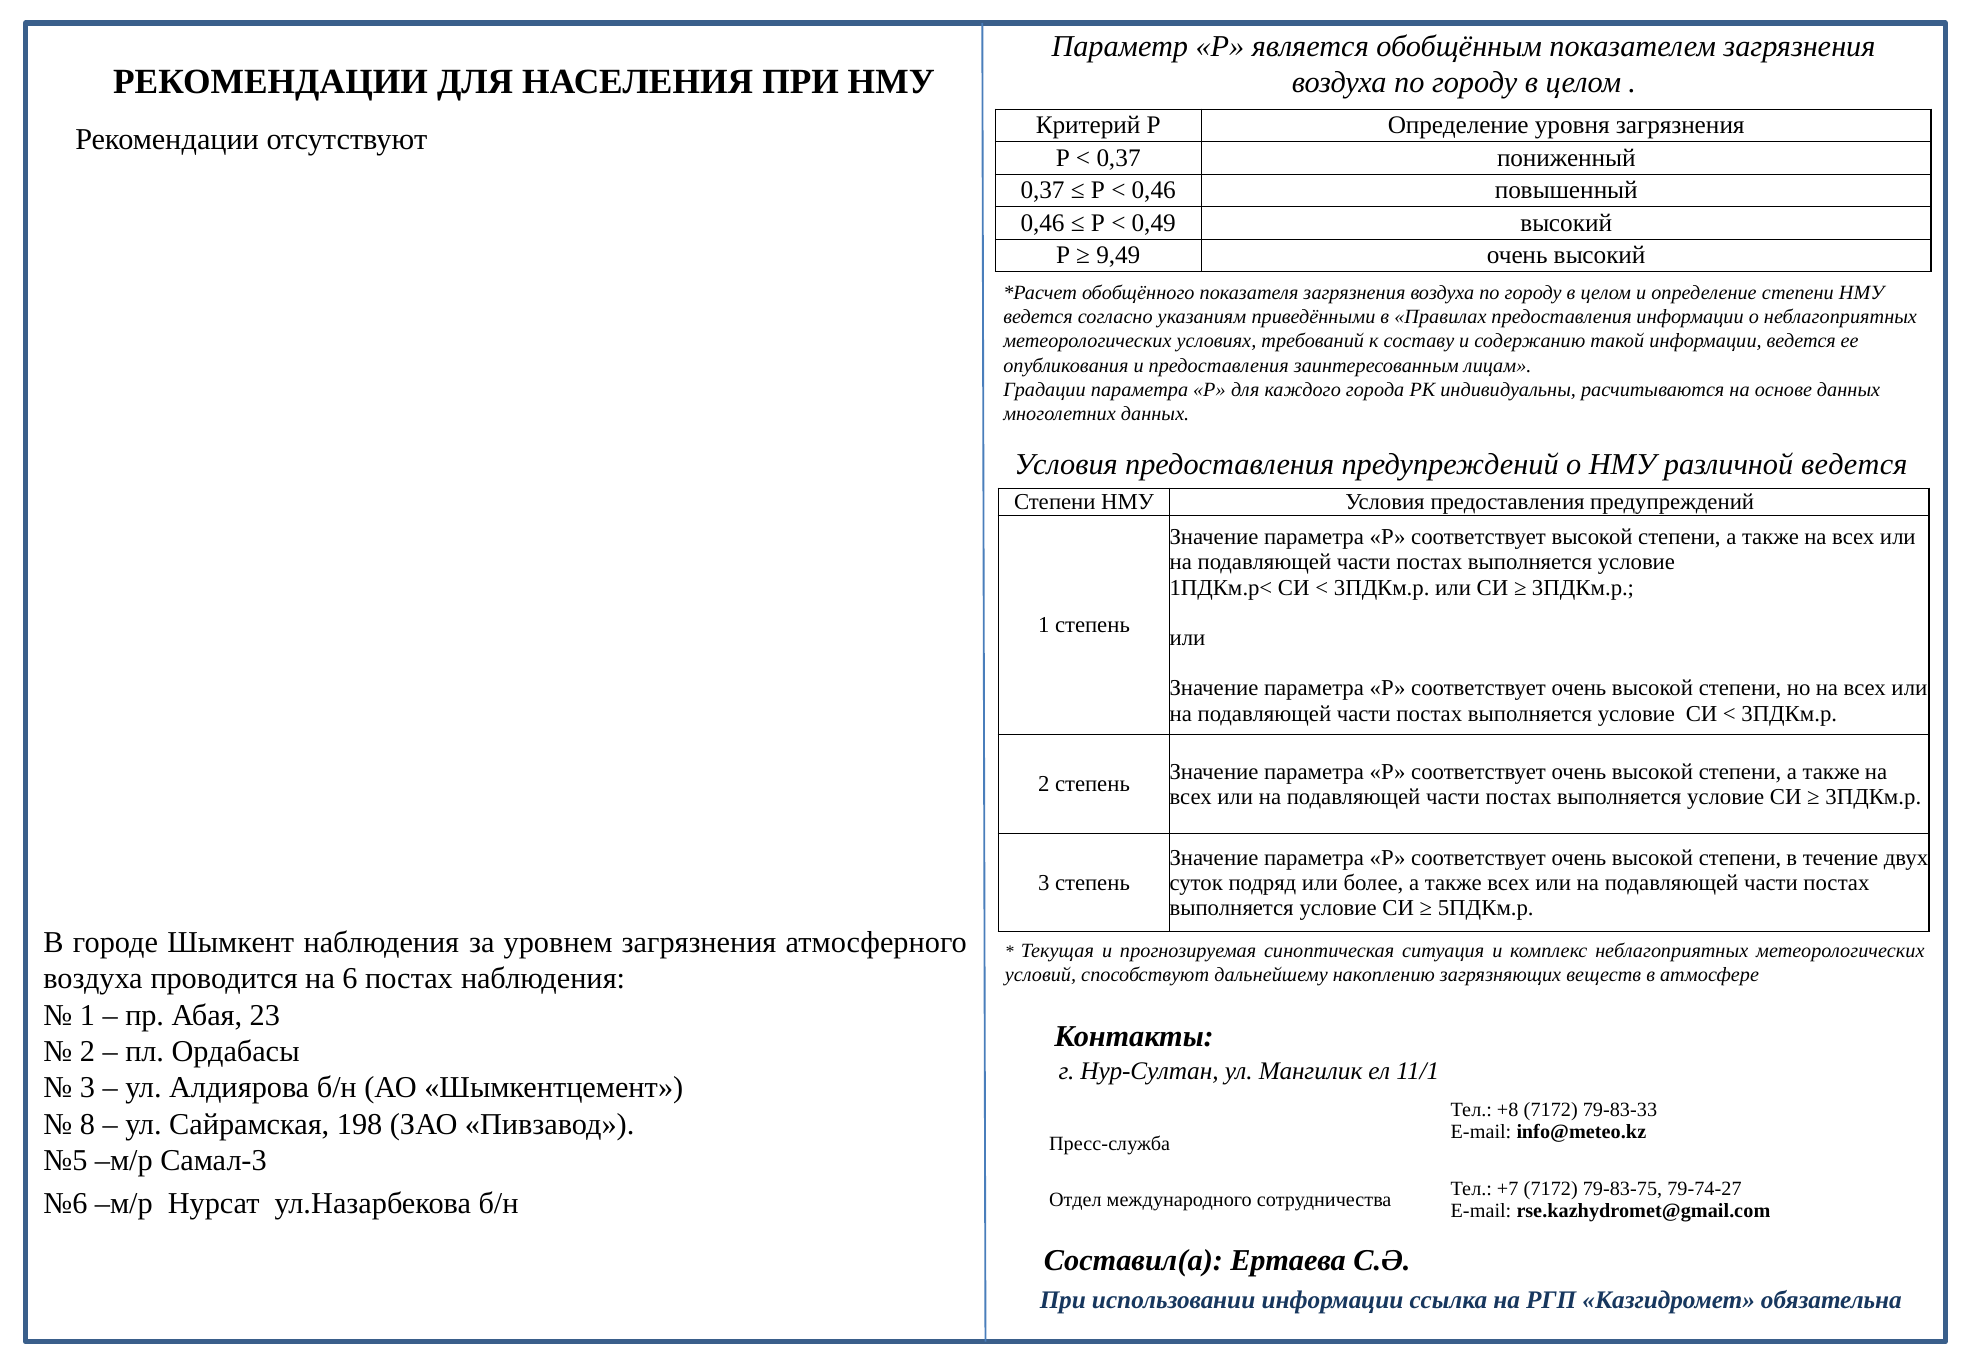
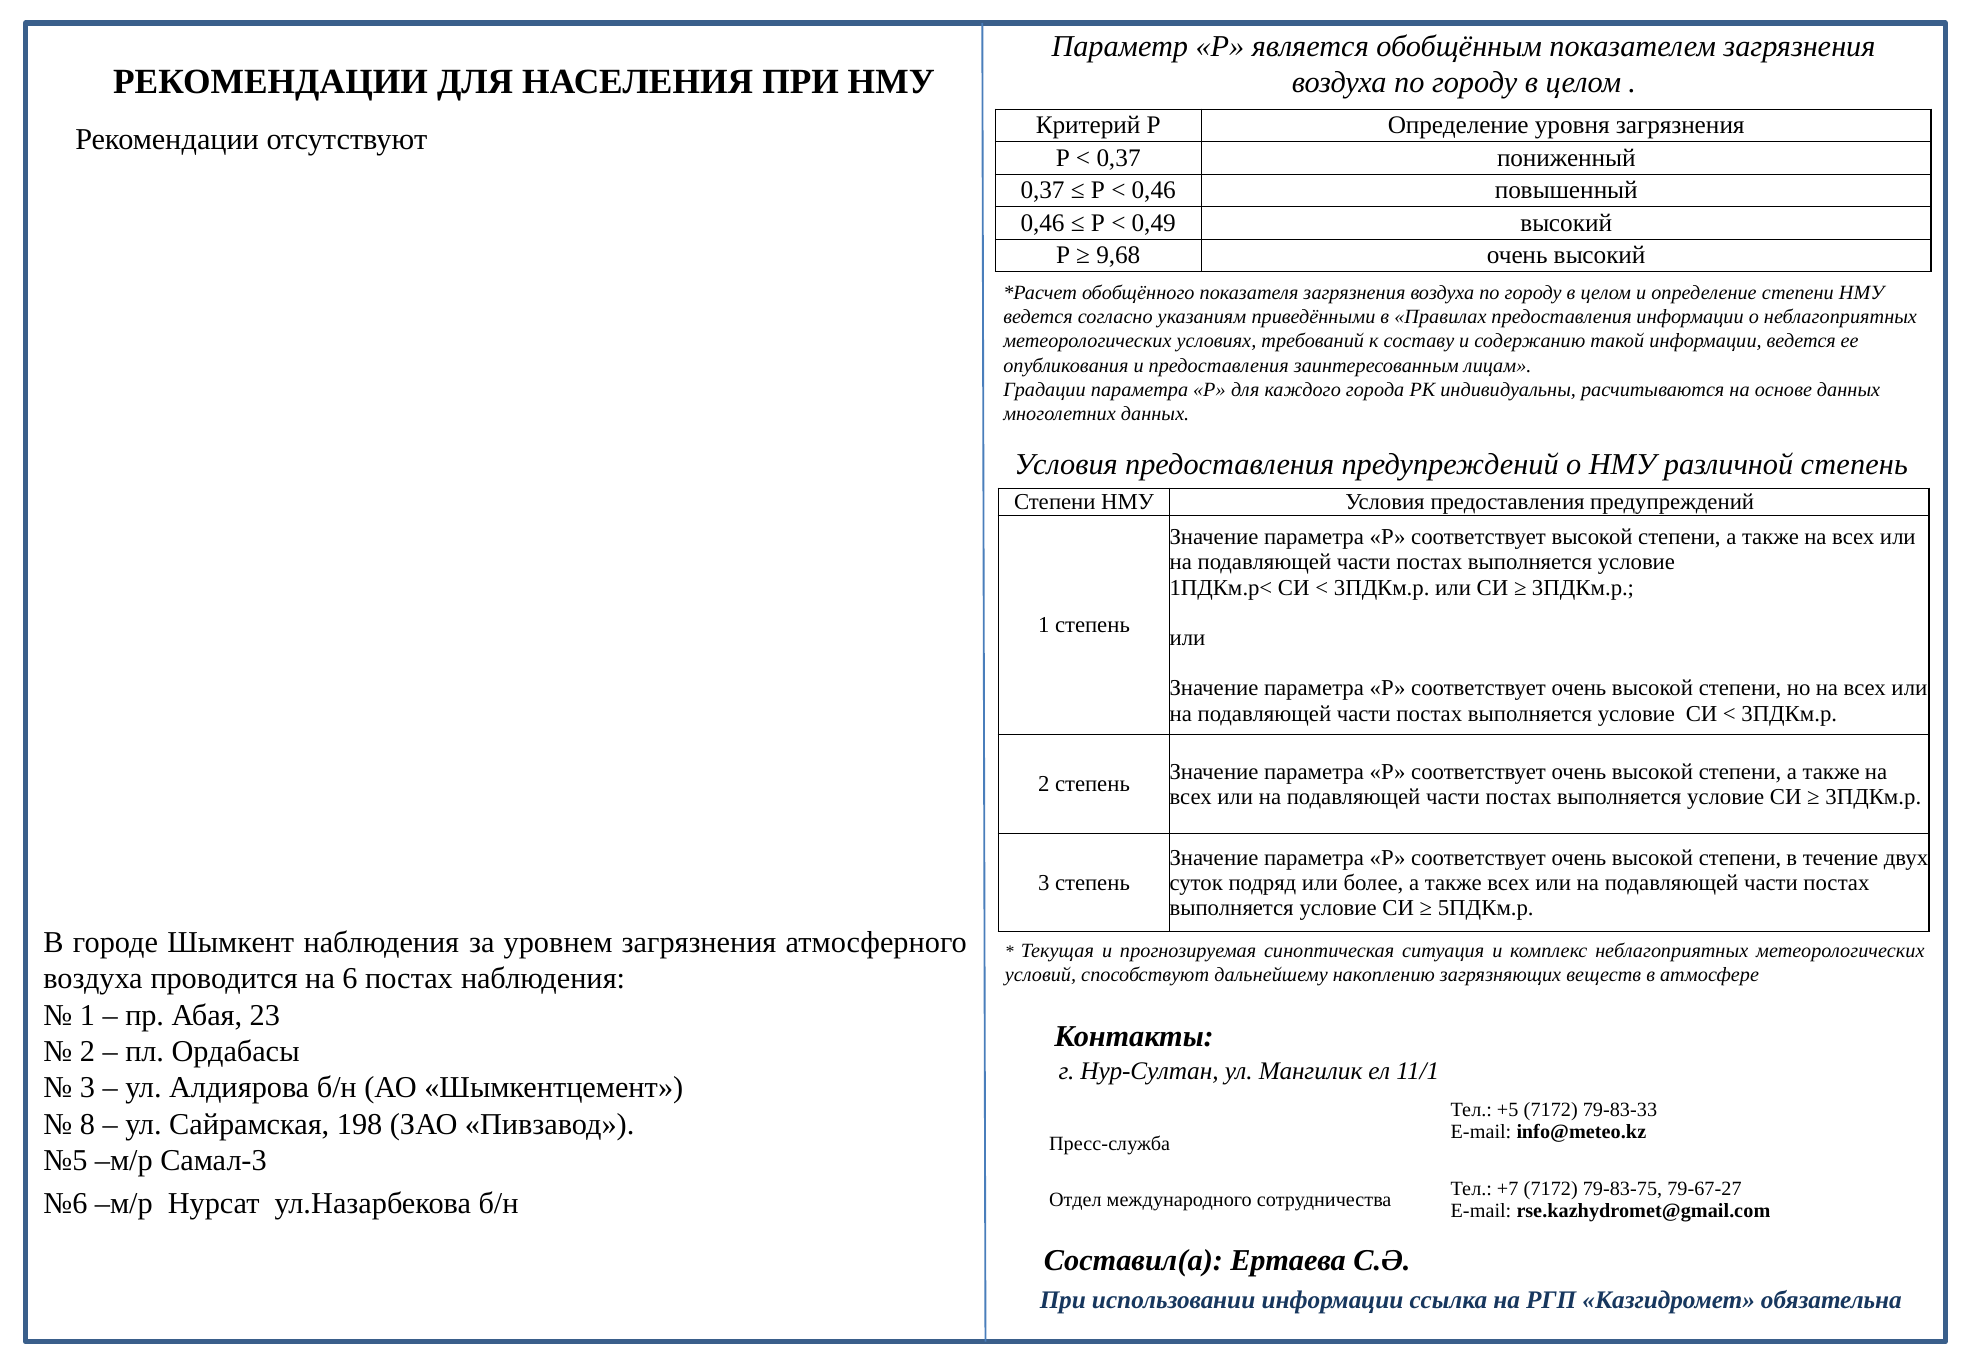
9,49: 9,49 -> 9,68
различной ведется: ведется -> степень
+8: +8 -> +5
79-74-27: 79-74-27 -> 79-67-27
